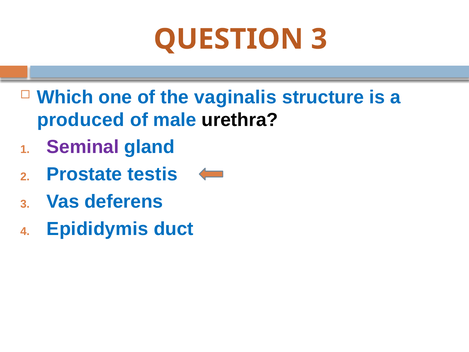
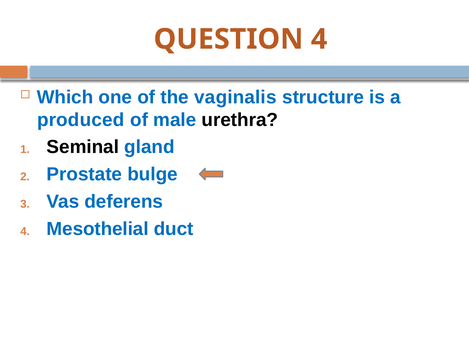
QUESTION 3: 3 -> 4
Seminal colour: purple -> black
testis: testis -> bulge
Epididymis: Epididymis -> Mesothelial
